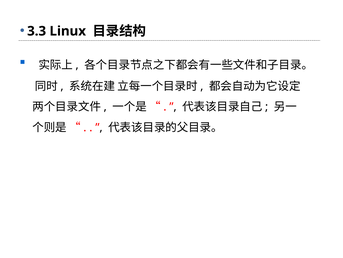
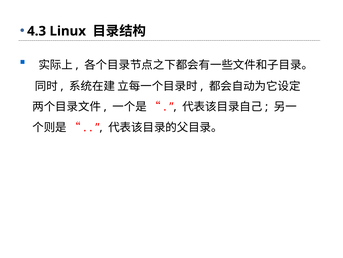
3.3: 3.3 -> 4.3
